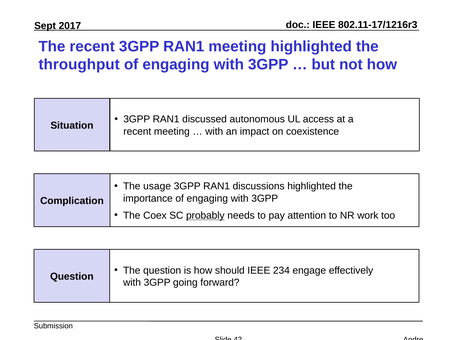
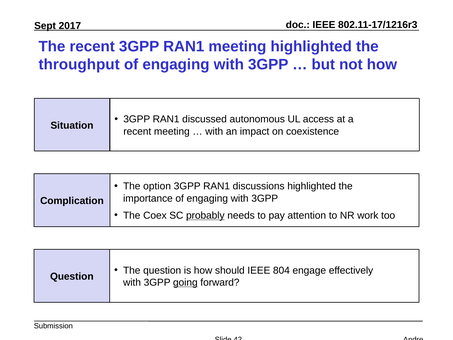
usage: usage -> option
234: 234 -> 804
going underline: none -> present
